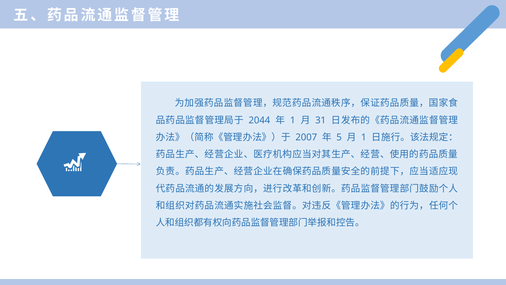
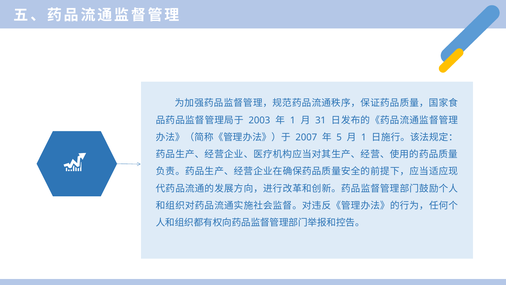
2044: 2044 -> 2003
